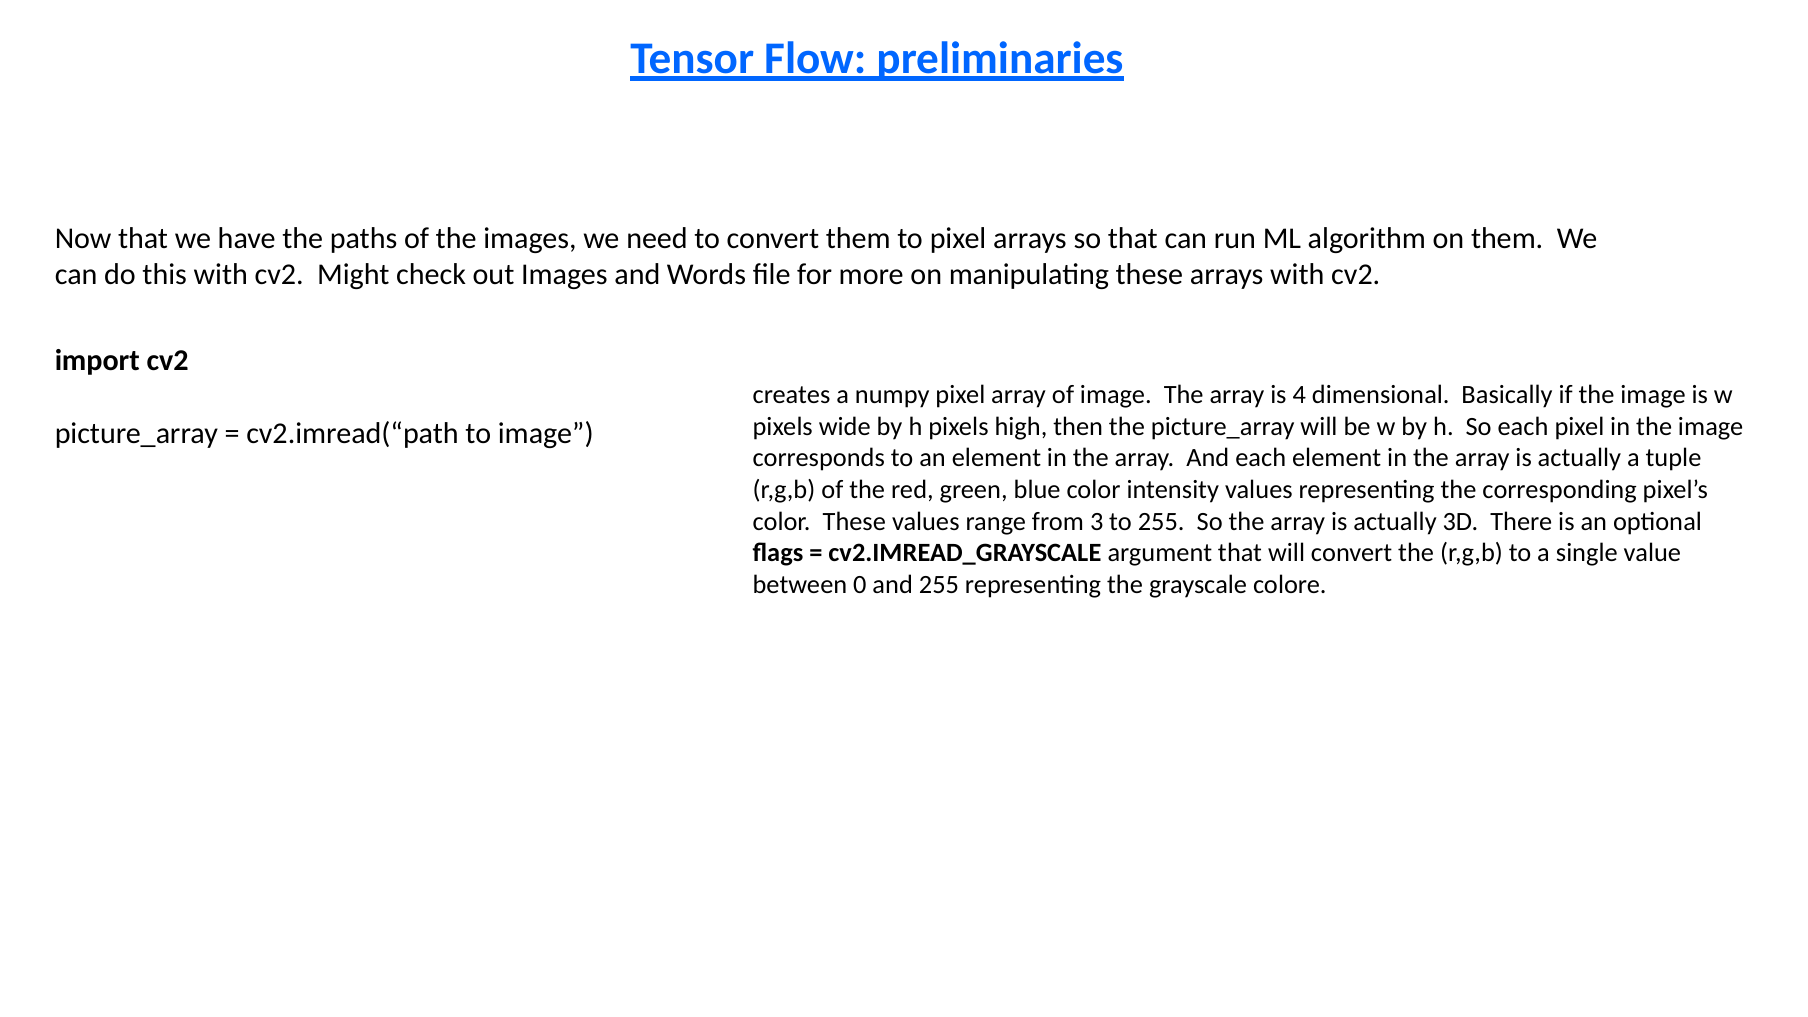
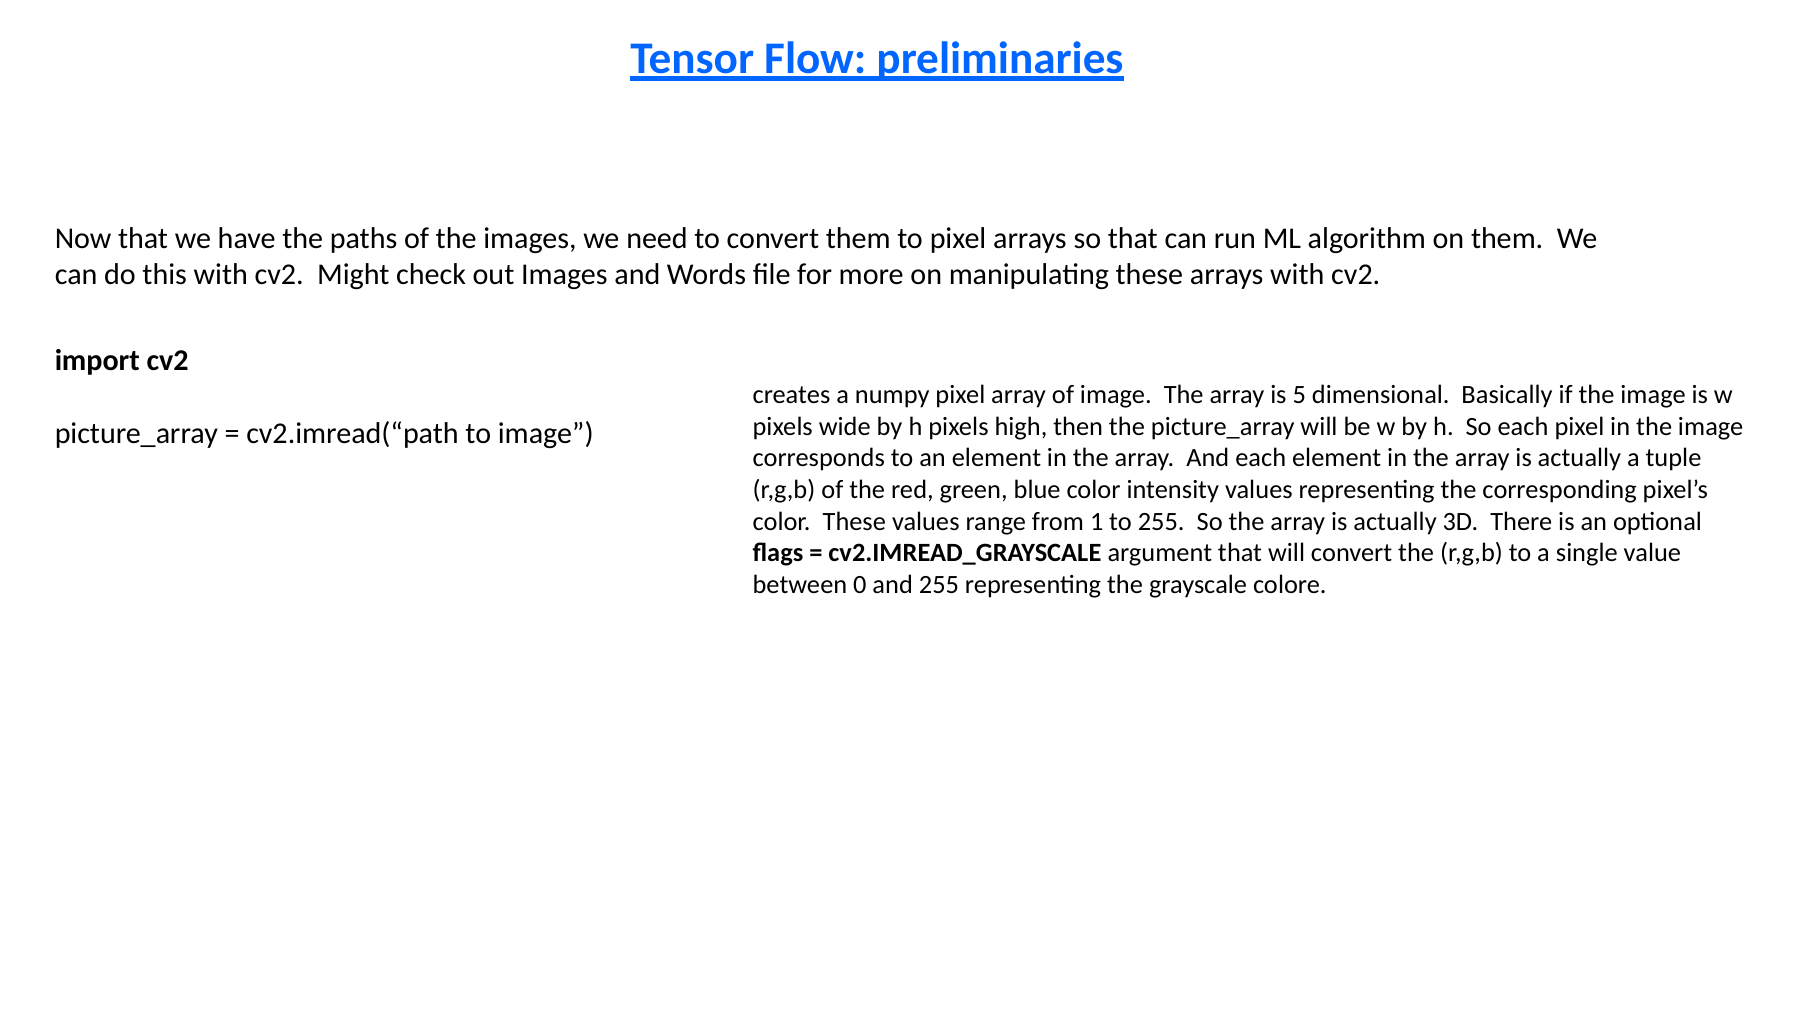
4: 4 -> 5
3: 3 -> 1
